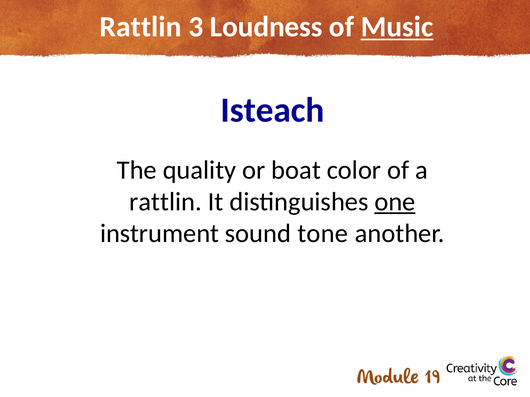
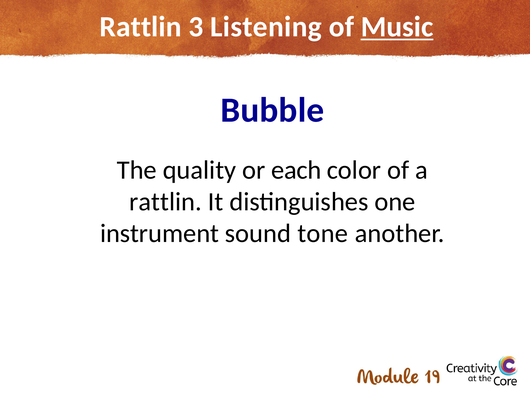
Loudness: Loudness -> Listening
Isteach: Isteach -> Bubble
boat: boat -> each
one underline: present -> none
